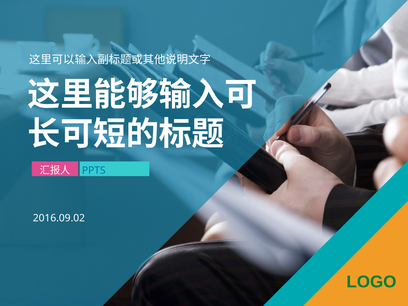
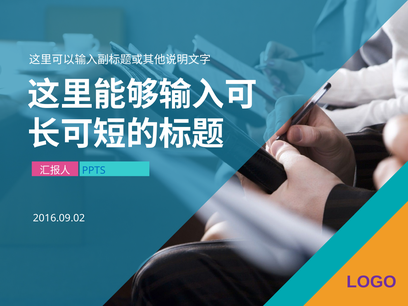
LOGO colour: green -> purple
